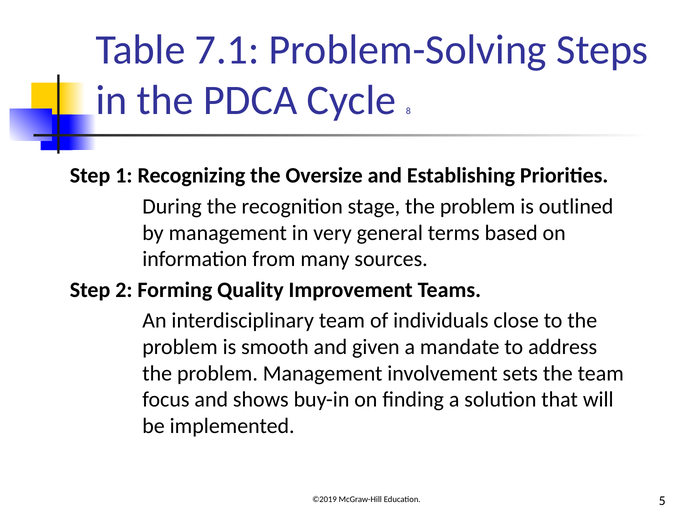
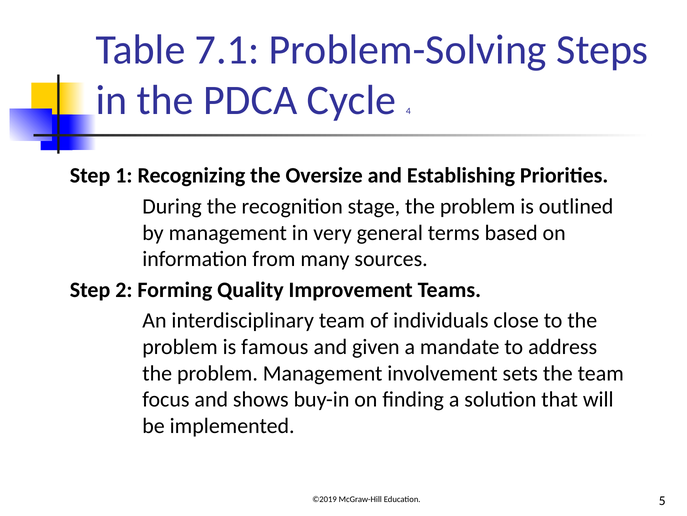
8: 8 -> 4
smooth: smooth -> famous
